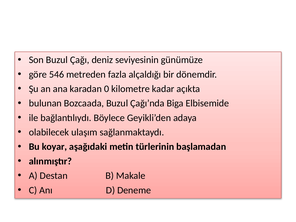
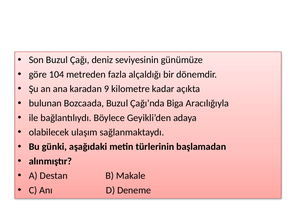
546: 546 -> 104
0: 0 -> 9
Elbisemide: Elbisemide -> Aracılığıyla
koyar: koyar -> günki
